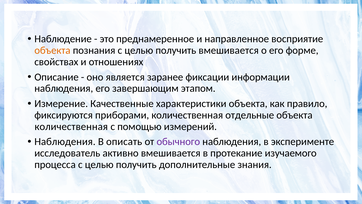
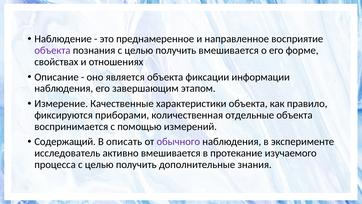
объекта at (52, 50) colour: orange -> purple
является заранее: заранее -> объекта
количественная at (71, 126): количественная -> воспринимается
Наблюдения at (65, 141): Наблюдения -> Содержащий
